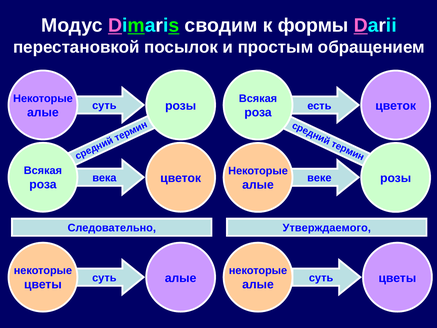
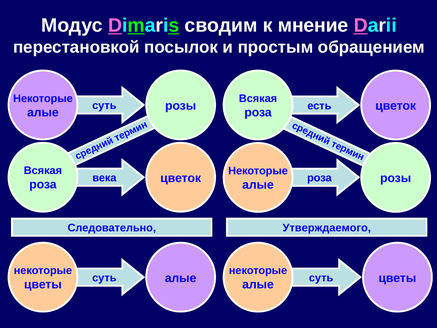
формы: формы -> мнение
веке at (319, 178): веке -> роза
